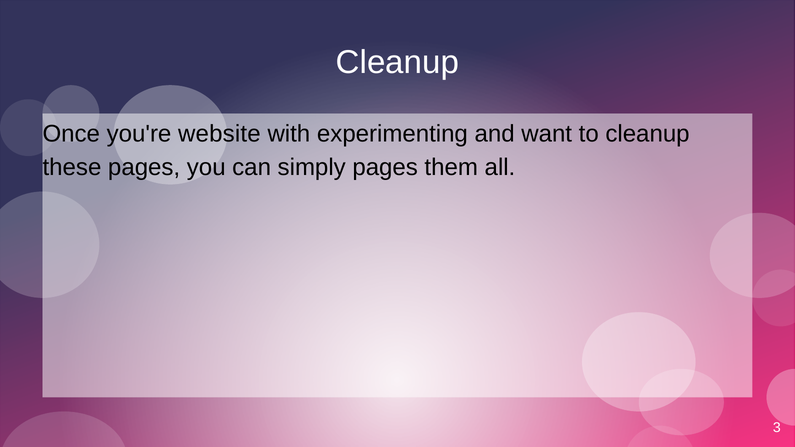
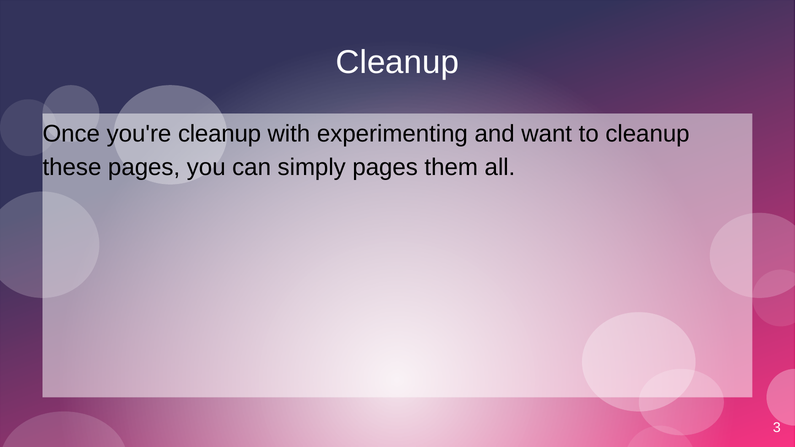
you're website: website -> cleanup
